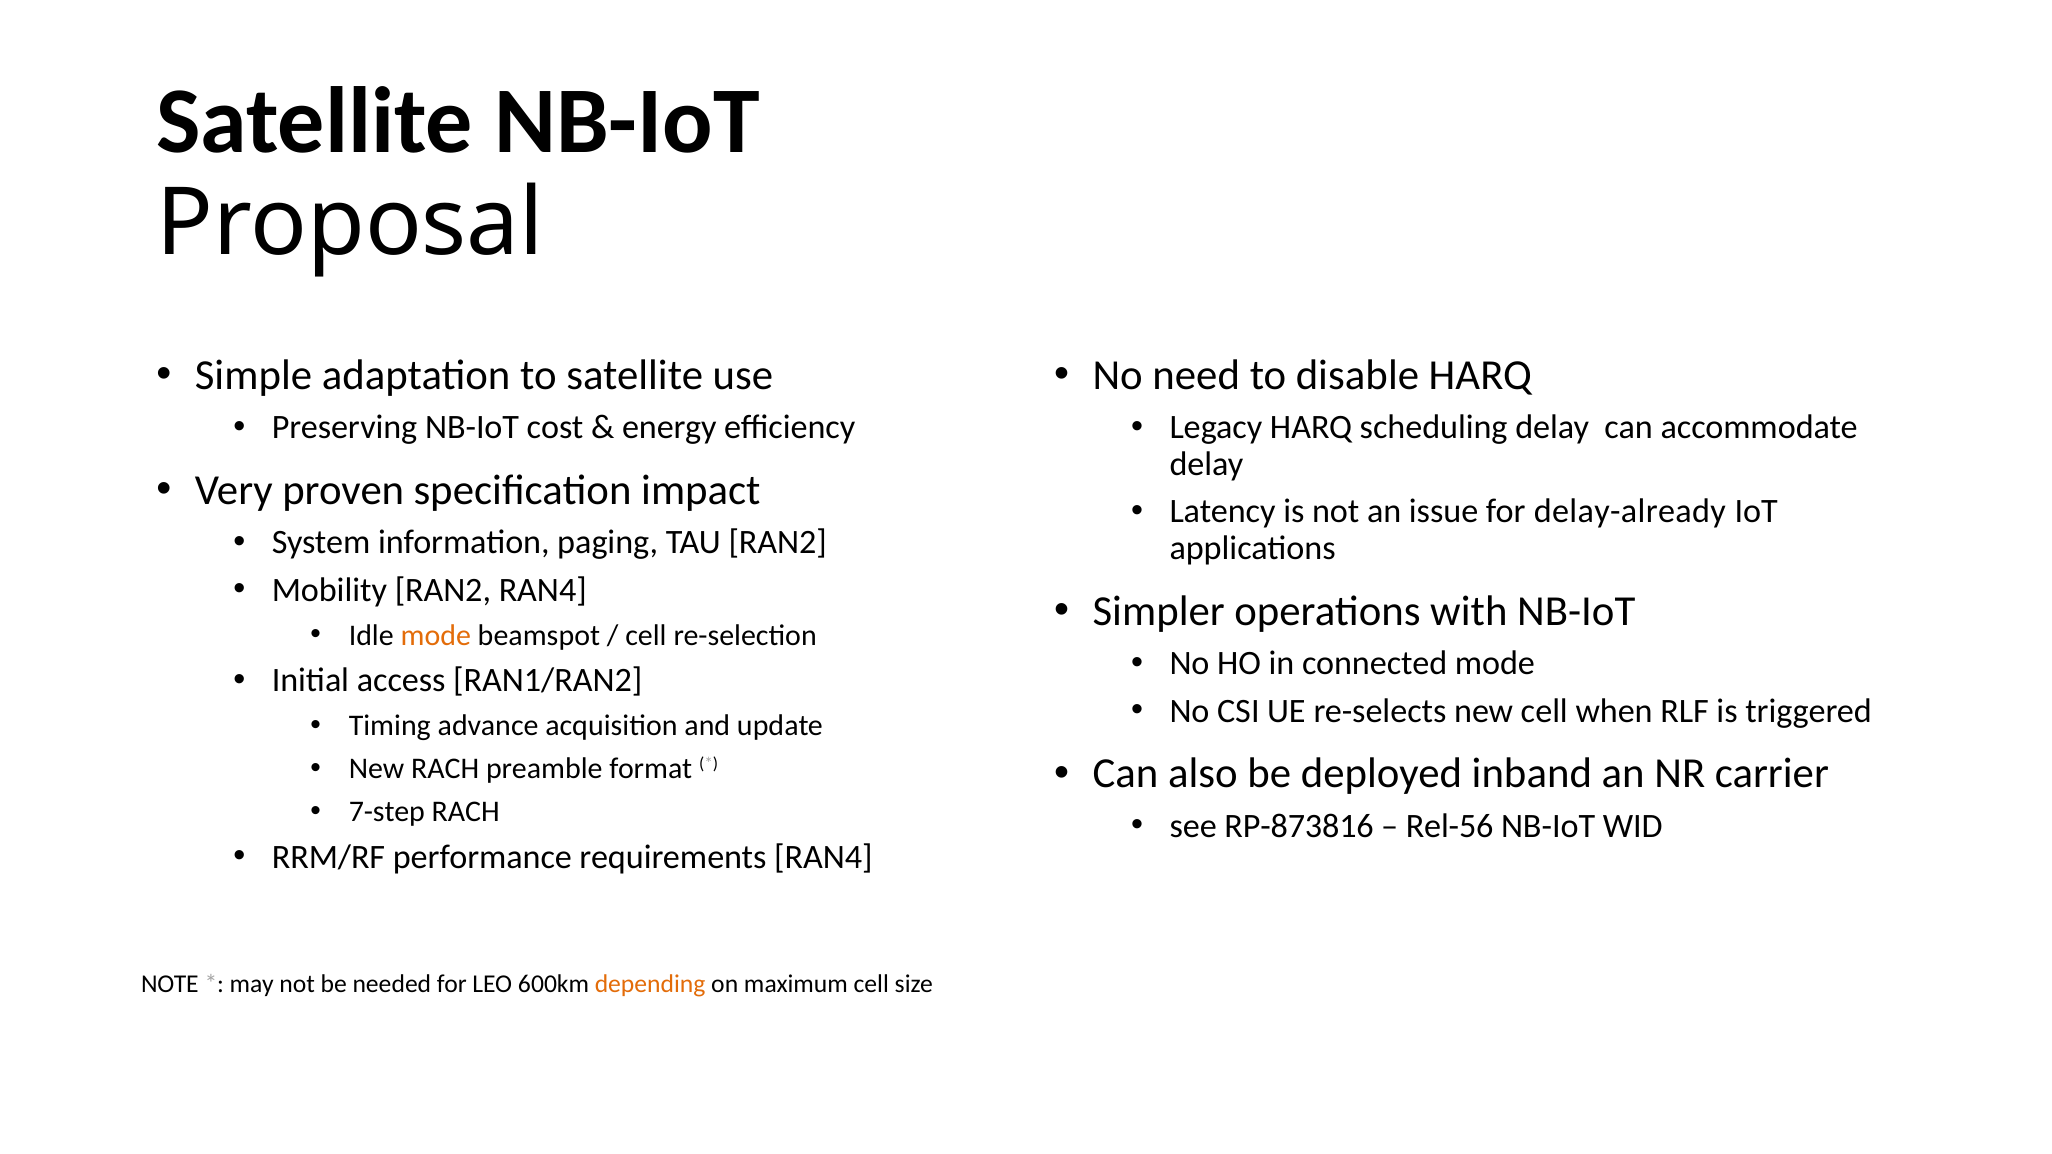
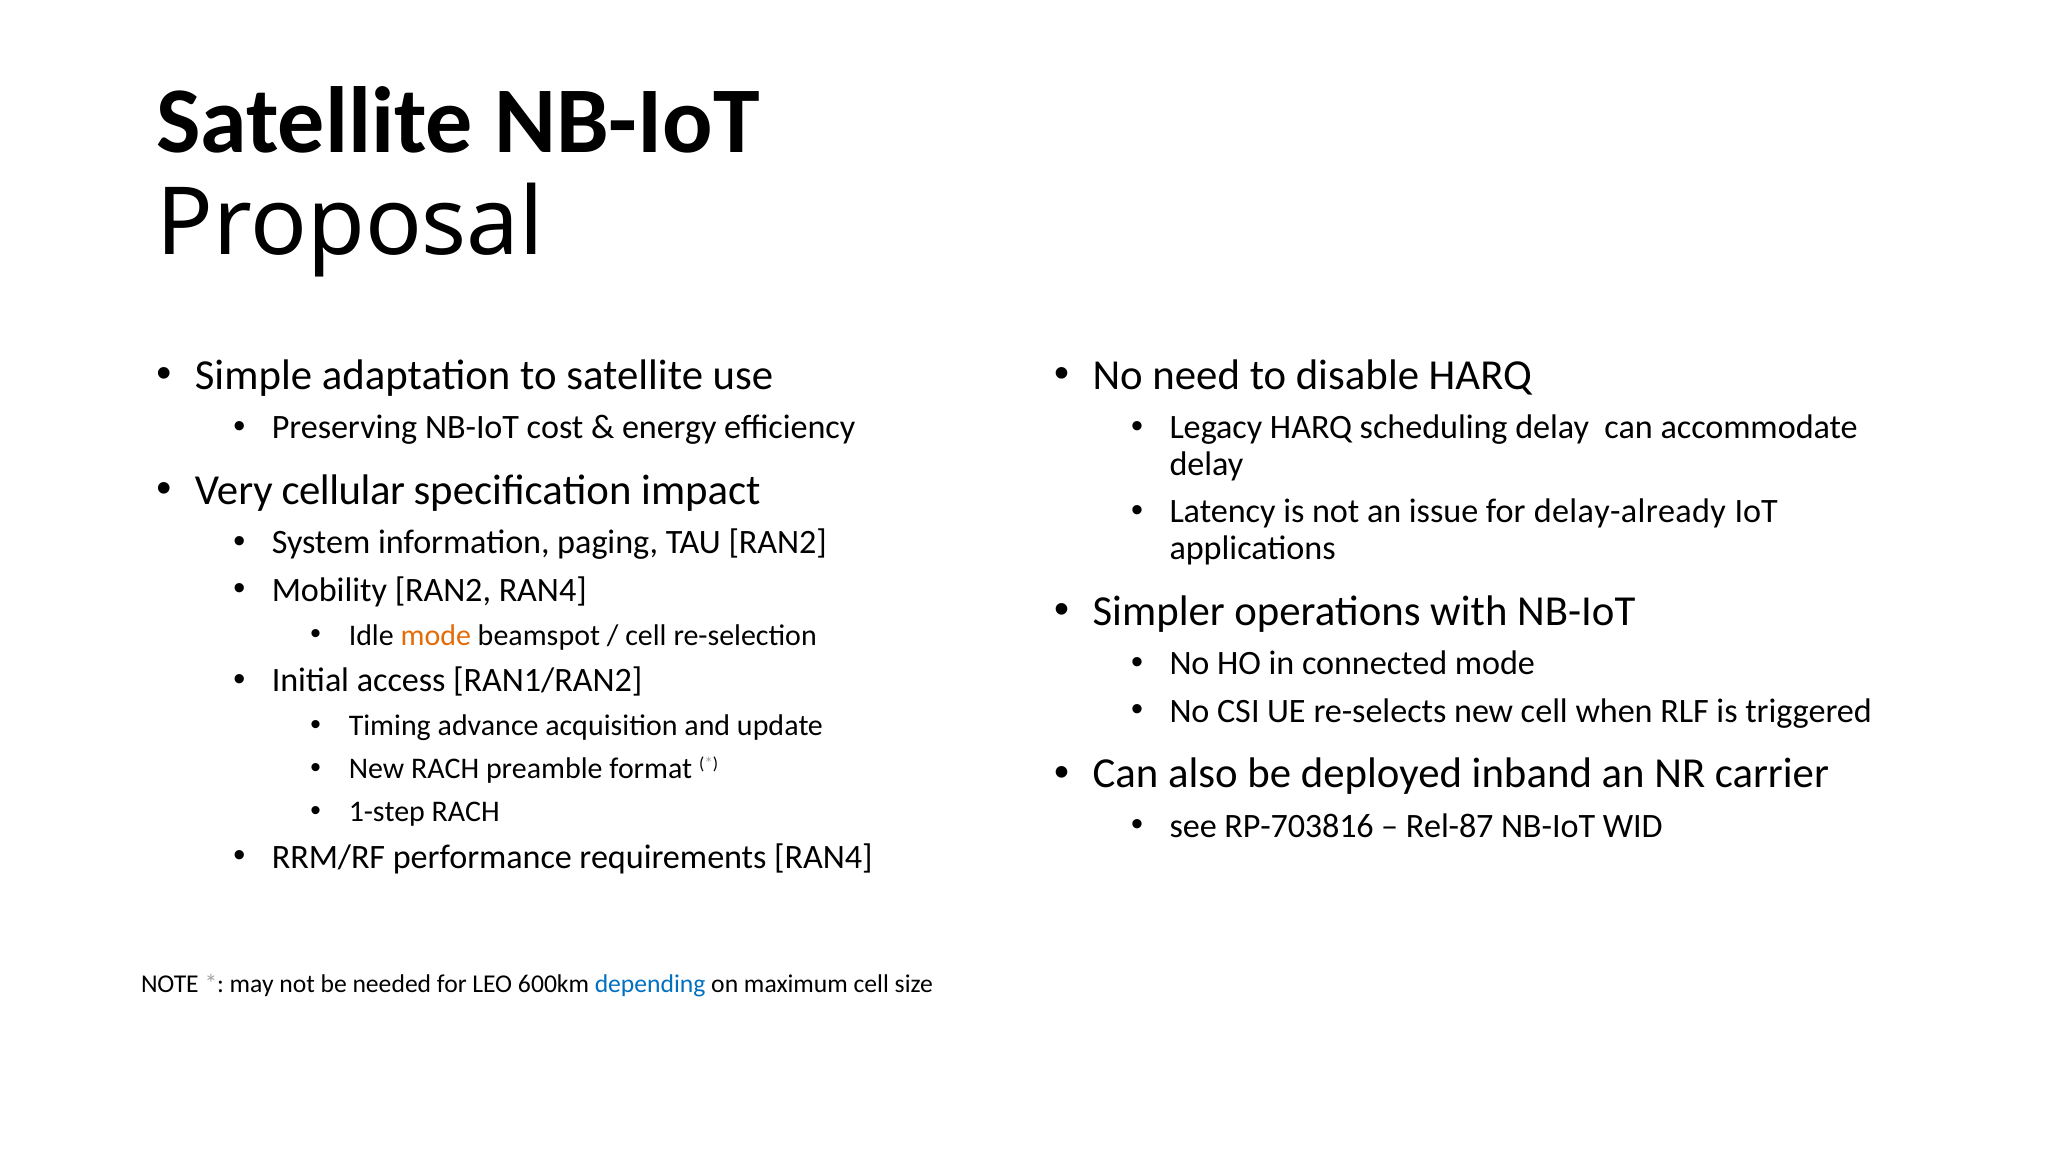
proven: proven -> cellular
7-step: 7-step -> 1-step
RP-873816: RP-873816 -> RP-703816
Rel-56: Rel-56 -> Rel-87
depending colour: orange -> blue
